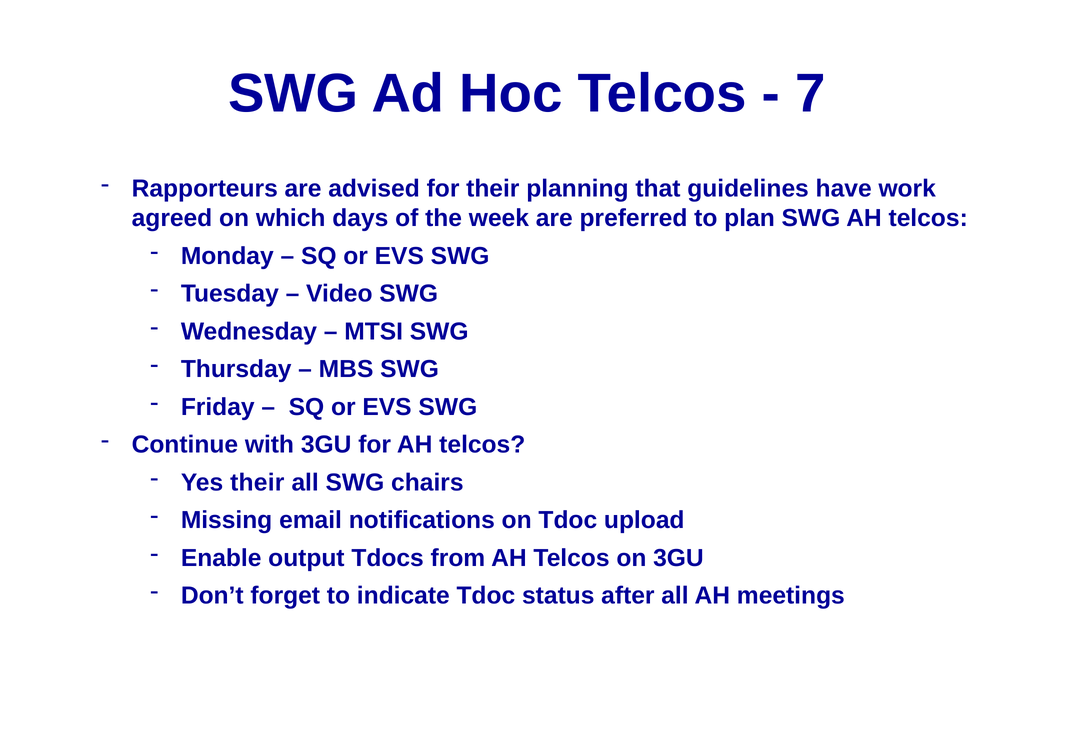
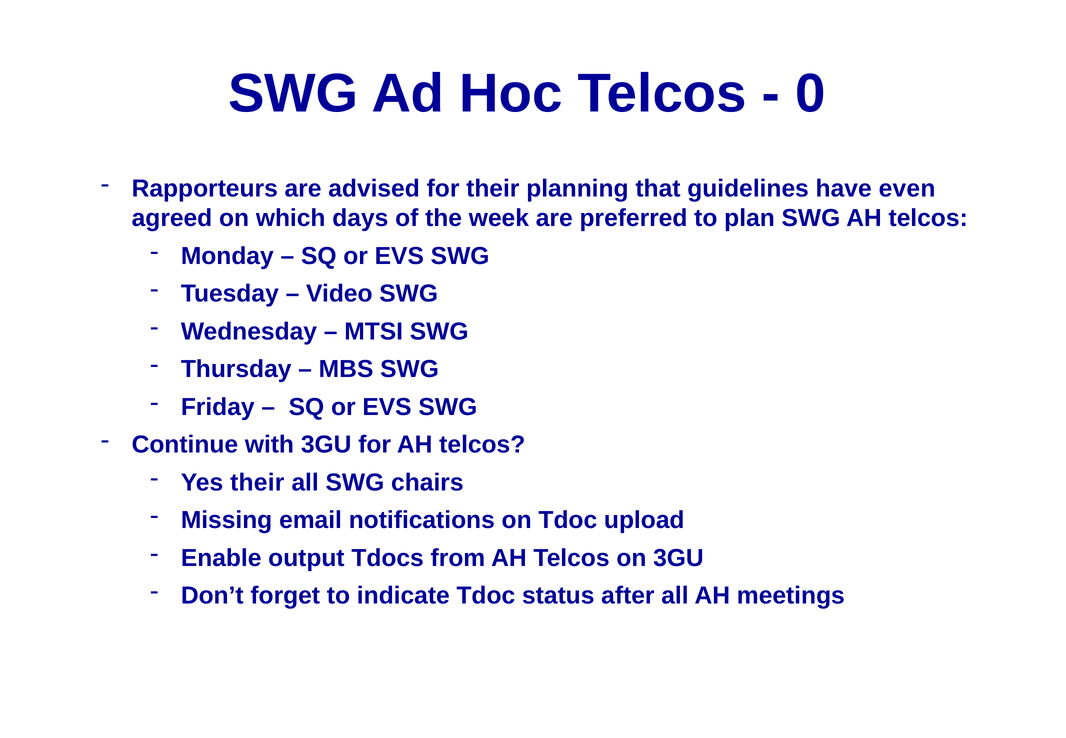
7: 7 -> 0
work: work -> even
